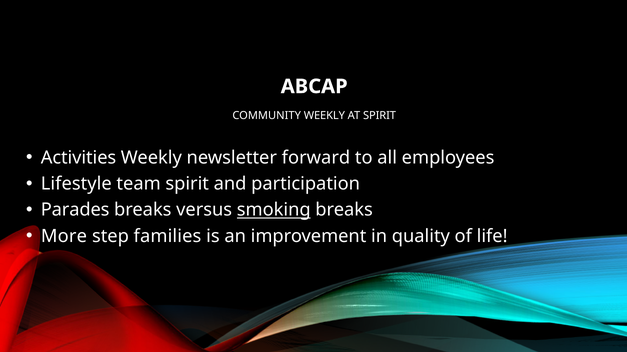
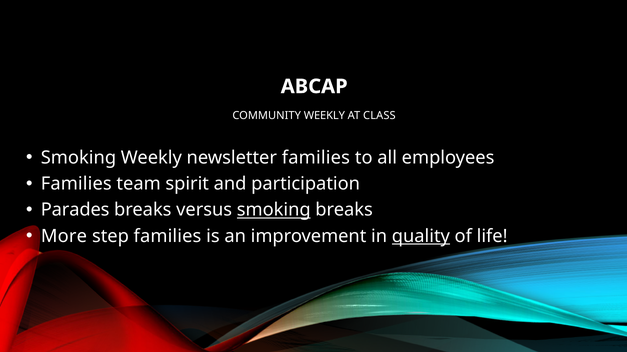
AT SPIRIT: SPIRIT -> CLASS
Activities at (79, 158): Activities -> Smoking
newsletter forward: forward -> families
Lifestyle at (76, 184): Lifestyle -> Families
quality underline: none -> present
